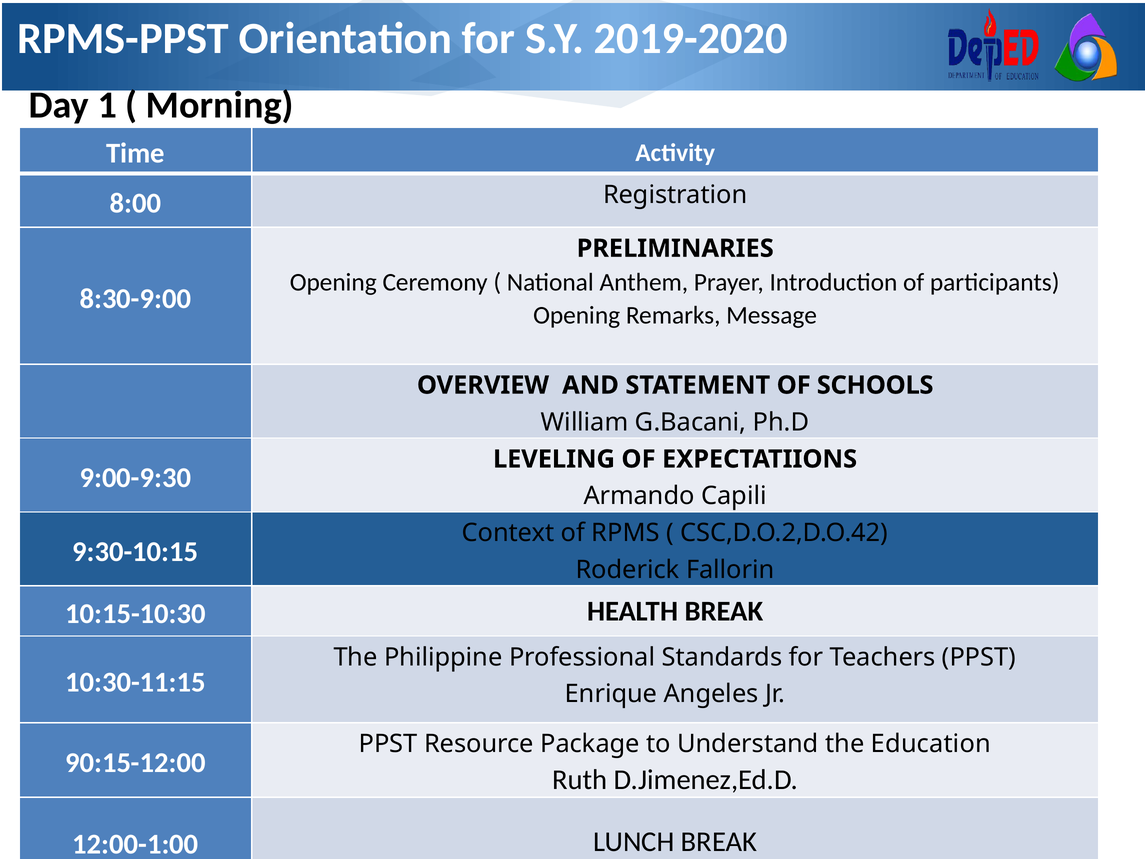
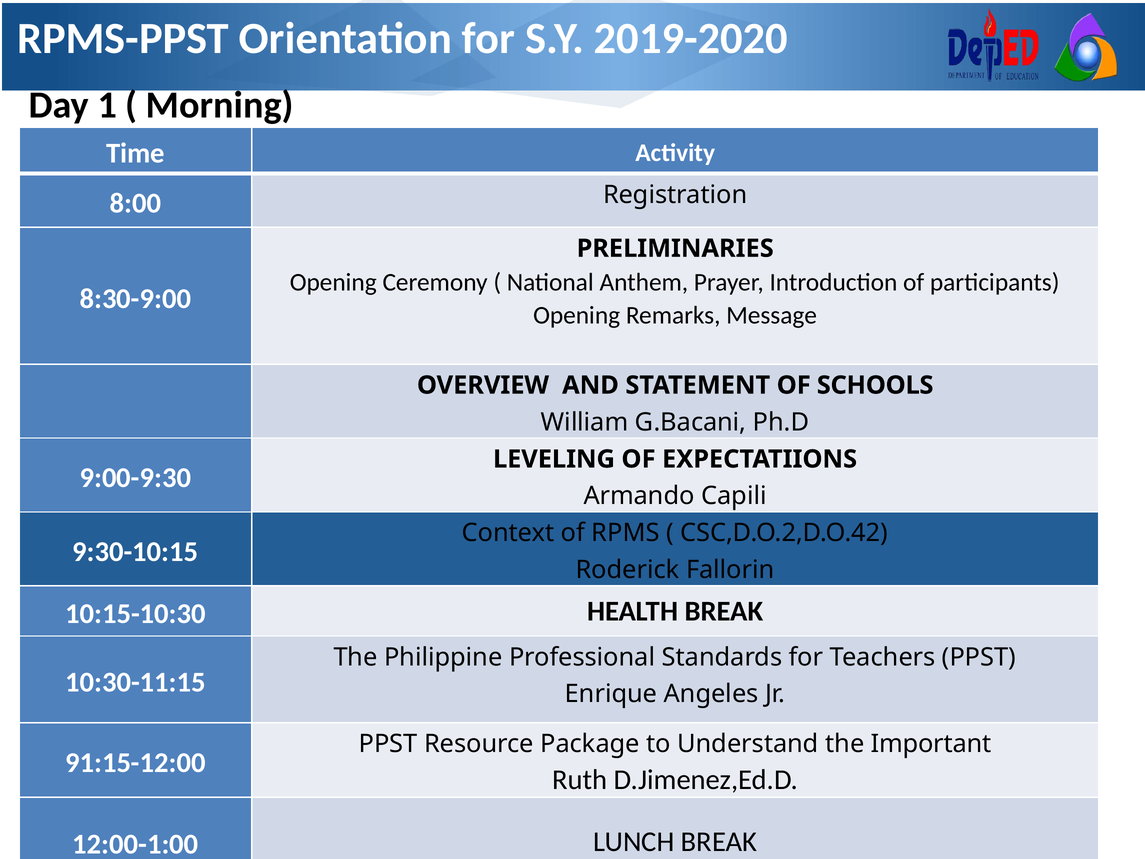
Education: Education -> Important
90:15-12:00: 90:15-12:00 -> 91:15-12:00
